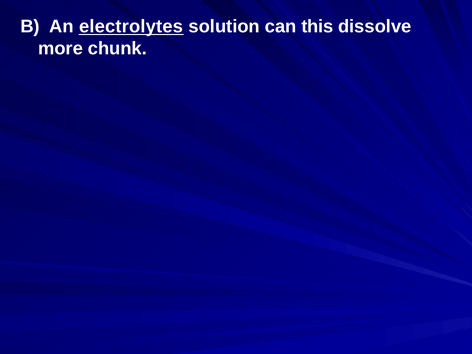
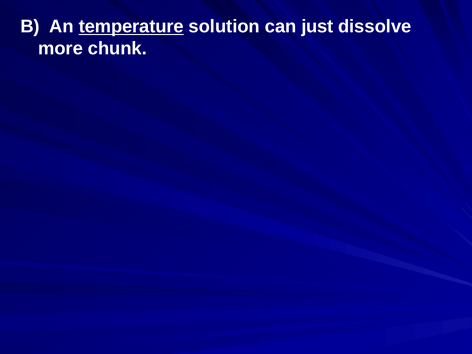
electrolytes: electrolytes -> temperature
this: this -> just
